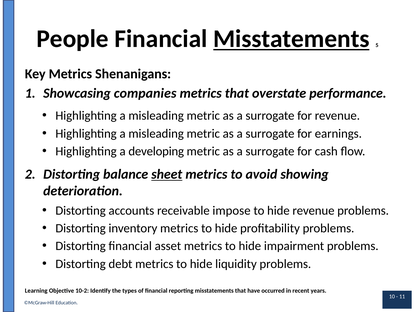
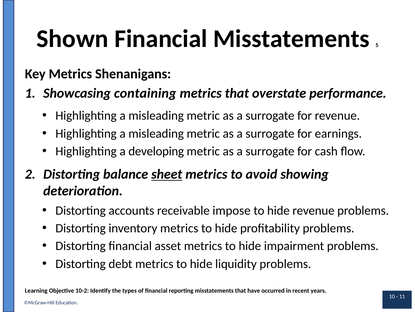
People: People -> Shown
Misstatements at (291, 39) underline: present -> none
companies: companies -> containing
